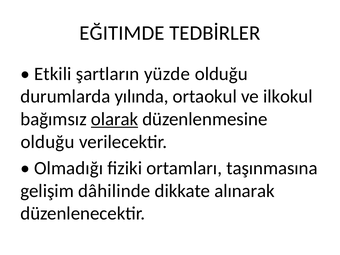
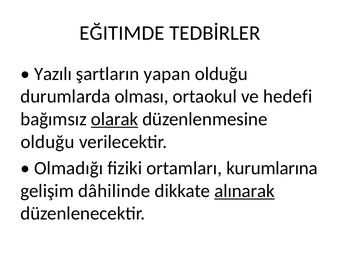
Etkili: Etkili -> Yazılı
yüzde: yüzde -> yapan
yılında: yılında -> olması
ilkokul: ilkokul -> hedefi
taşınmasına: taşınmasına -> kurumlarına
alınarak underline: none -> present
